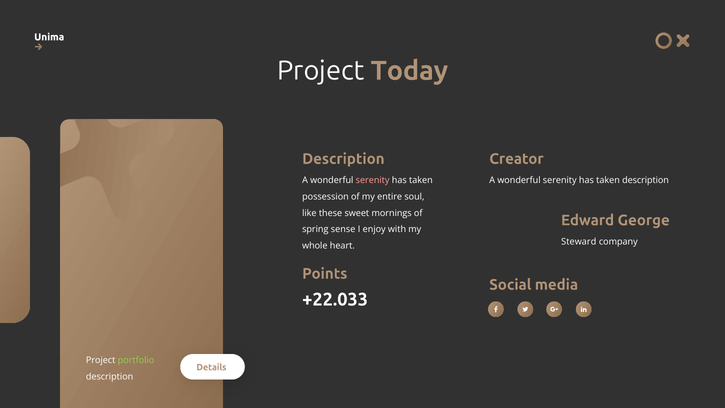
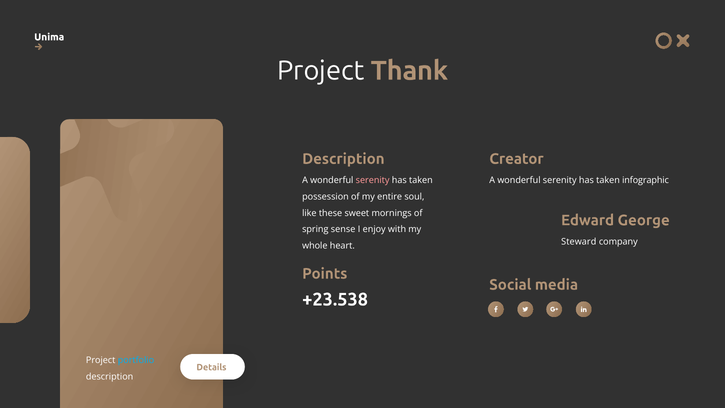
Today: Today -> Thank
taken description: description -> infographic
+22.033: +22.033 -> +23.538
portfolio colour: light green -> light blue
